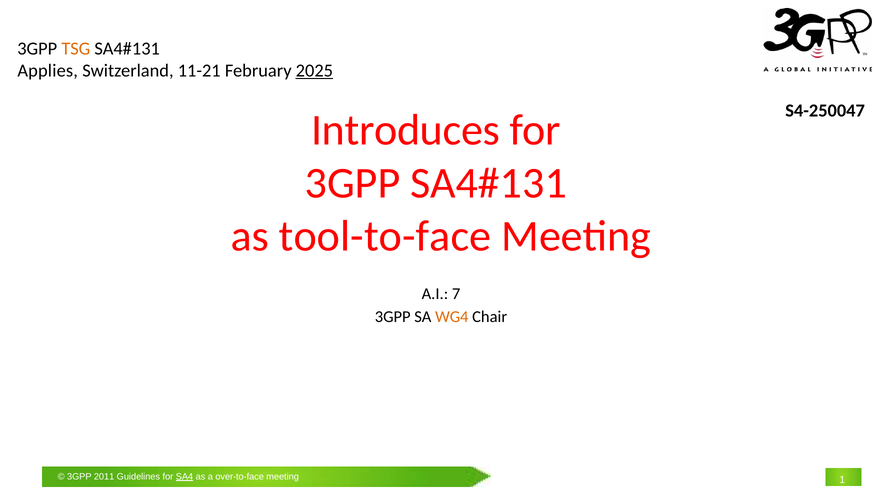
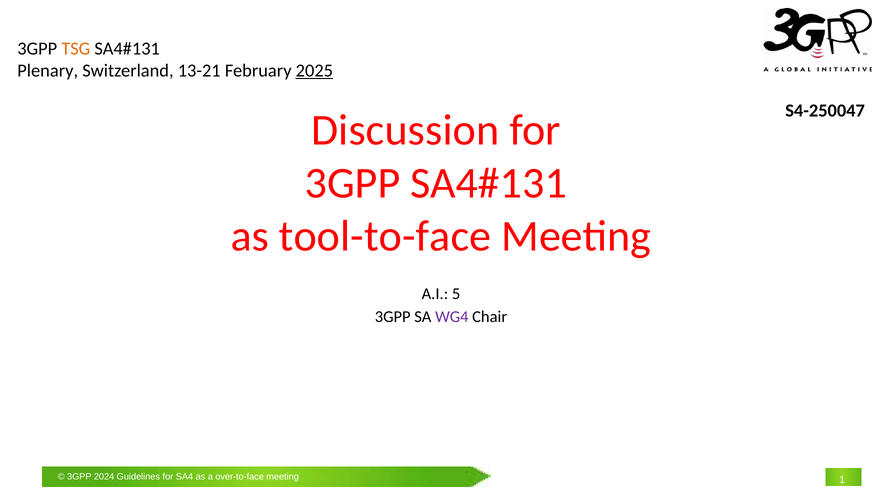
Applies: Applies -> Plenary
11-21: 11-21 -> 13-21
Introduces: Introduces -> Discussion
7: 7 -> 5
WG4 colour: orange -> purple
2011: 2011 -> 2024
SA4 underline: present -> none
